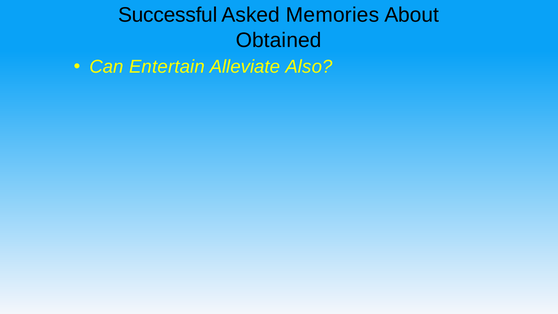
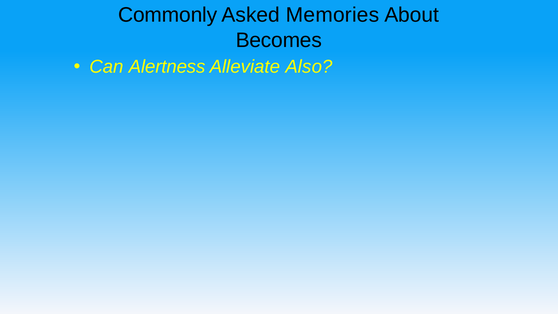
Successful: Successful -> Commonly
Obtained: Obtained -> Becomes
Entertain: Entertain -> Alertness
